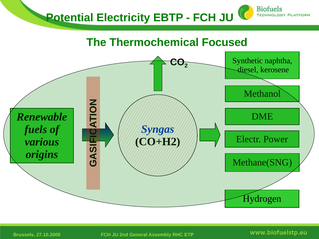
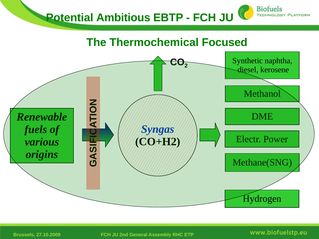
Electricity: Electricity -> Ambitious
